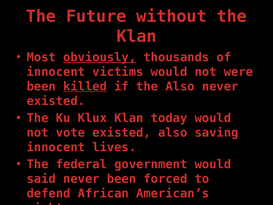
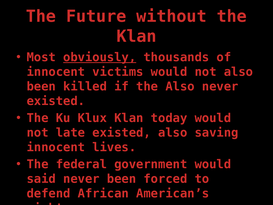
not were: were -> also
killed underline: present -> none
vote: vote -> late
